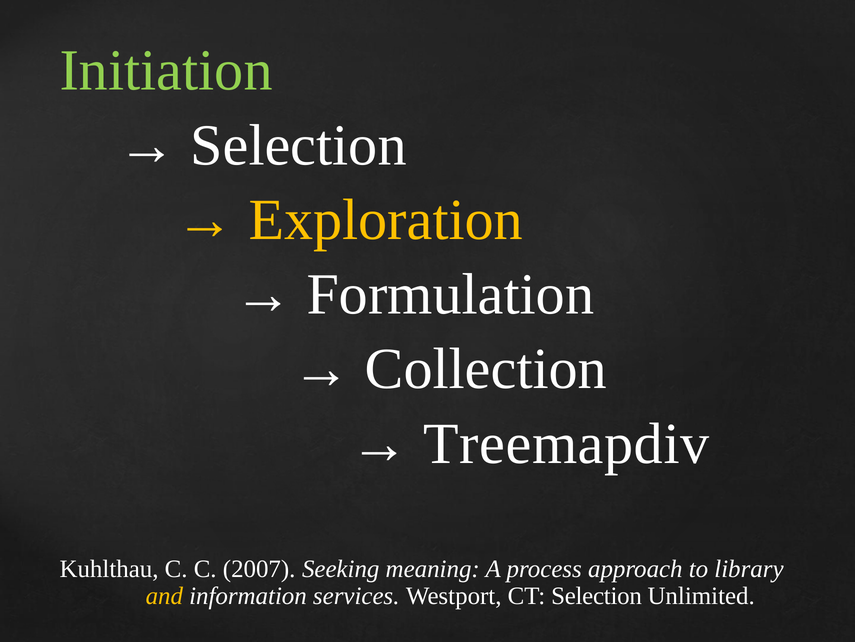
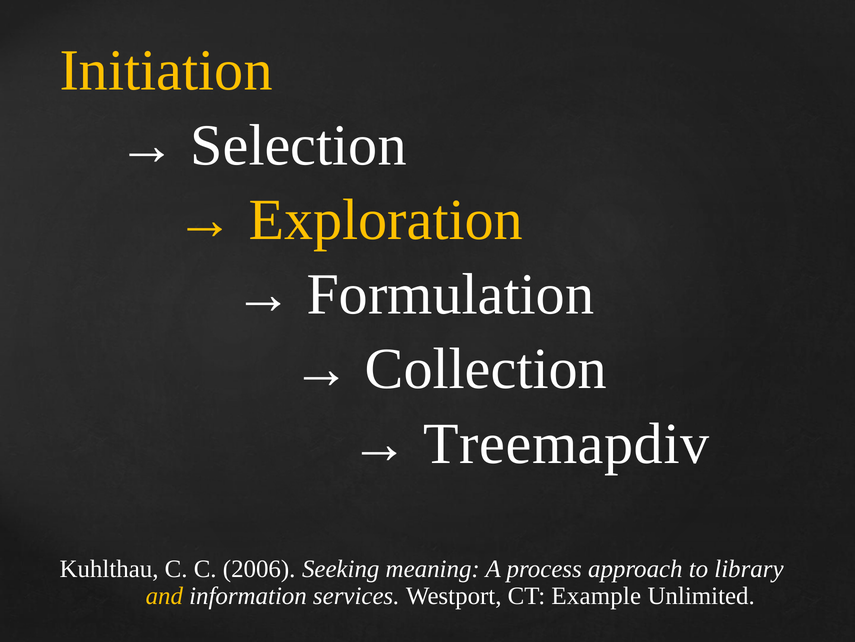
Initiation colour: light green -> yellow
2007: 2007 -> 2006
CT Selection: Selection -> Example
